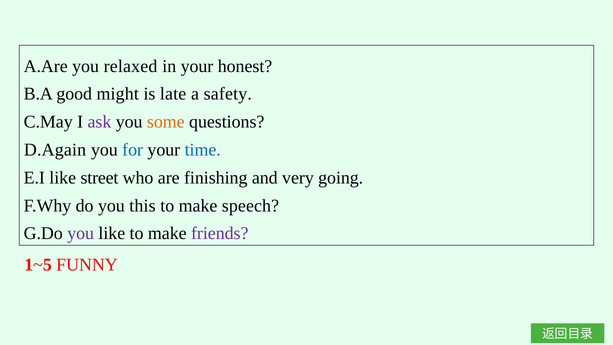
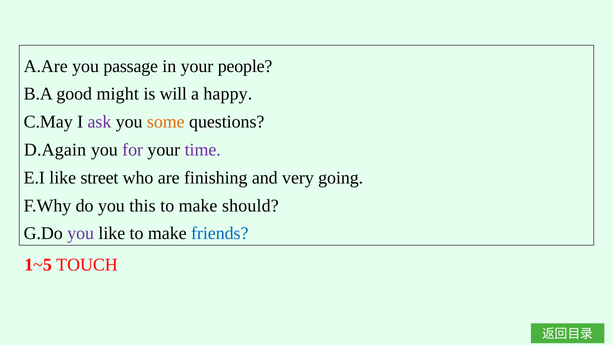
relaxed: relaxed -> passage
honest: honest -> people
late: late -> will
safety: safety -> happy
for colour: blue -> purple
time colour: blue -> purple
speech: speech -> should
friends colour: purple -> blue
FUNNY: FUNNY -> TOUCH
